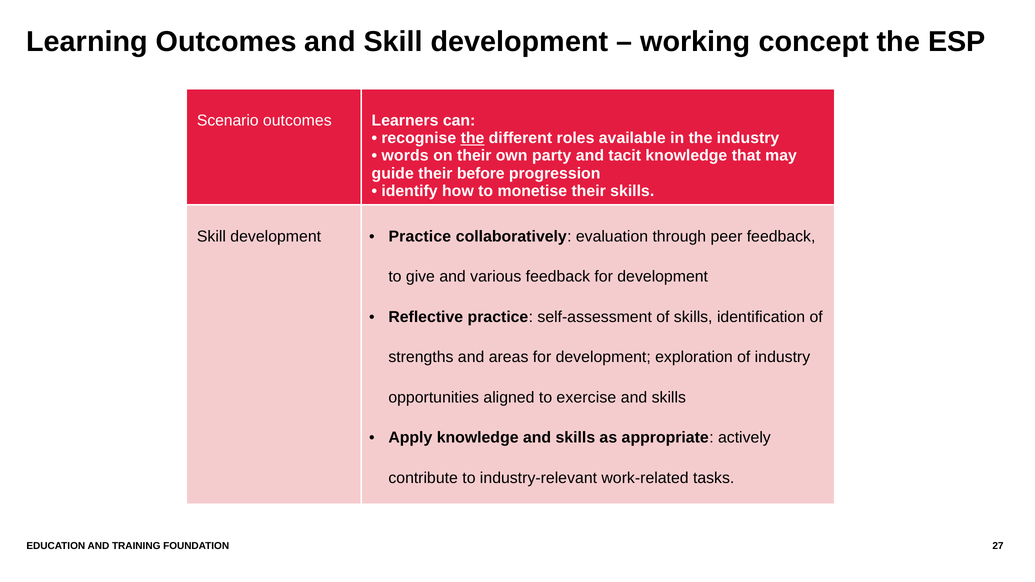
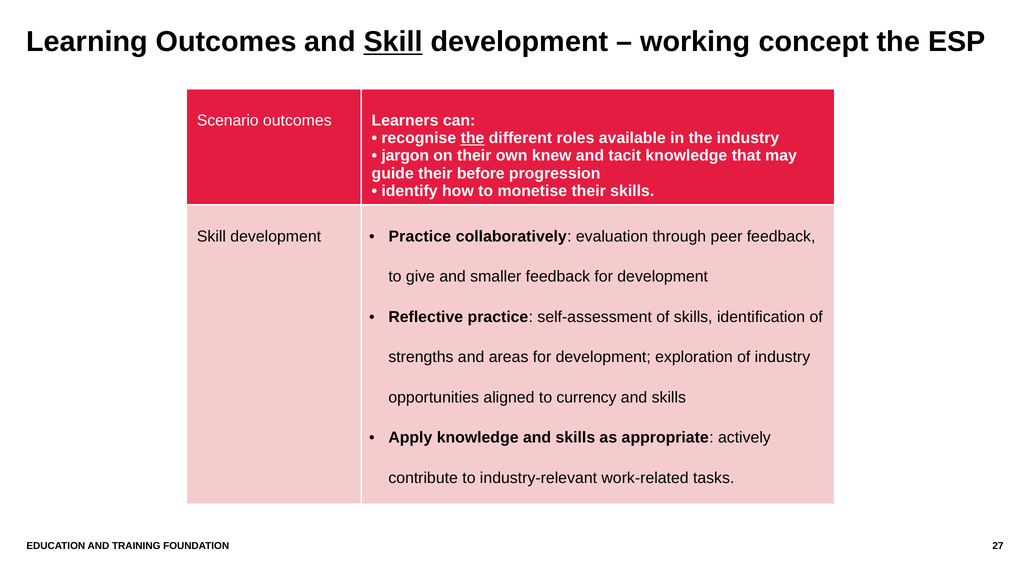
Skill at (393, 42) underline: none -> present
words: words -> jargon
party: party -> knew
various: various -> smaller
exercise: exercise -> currency
